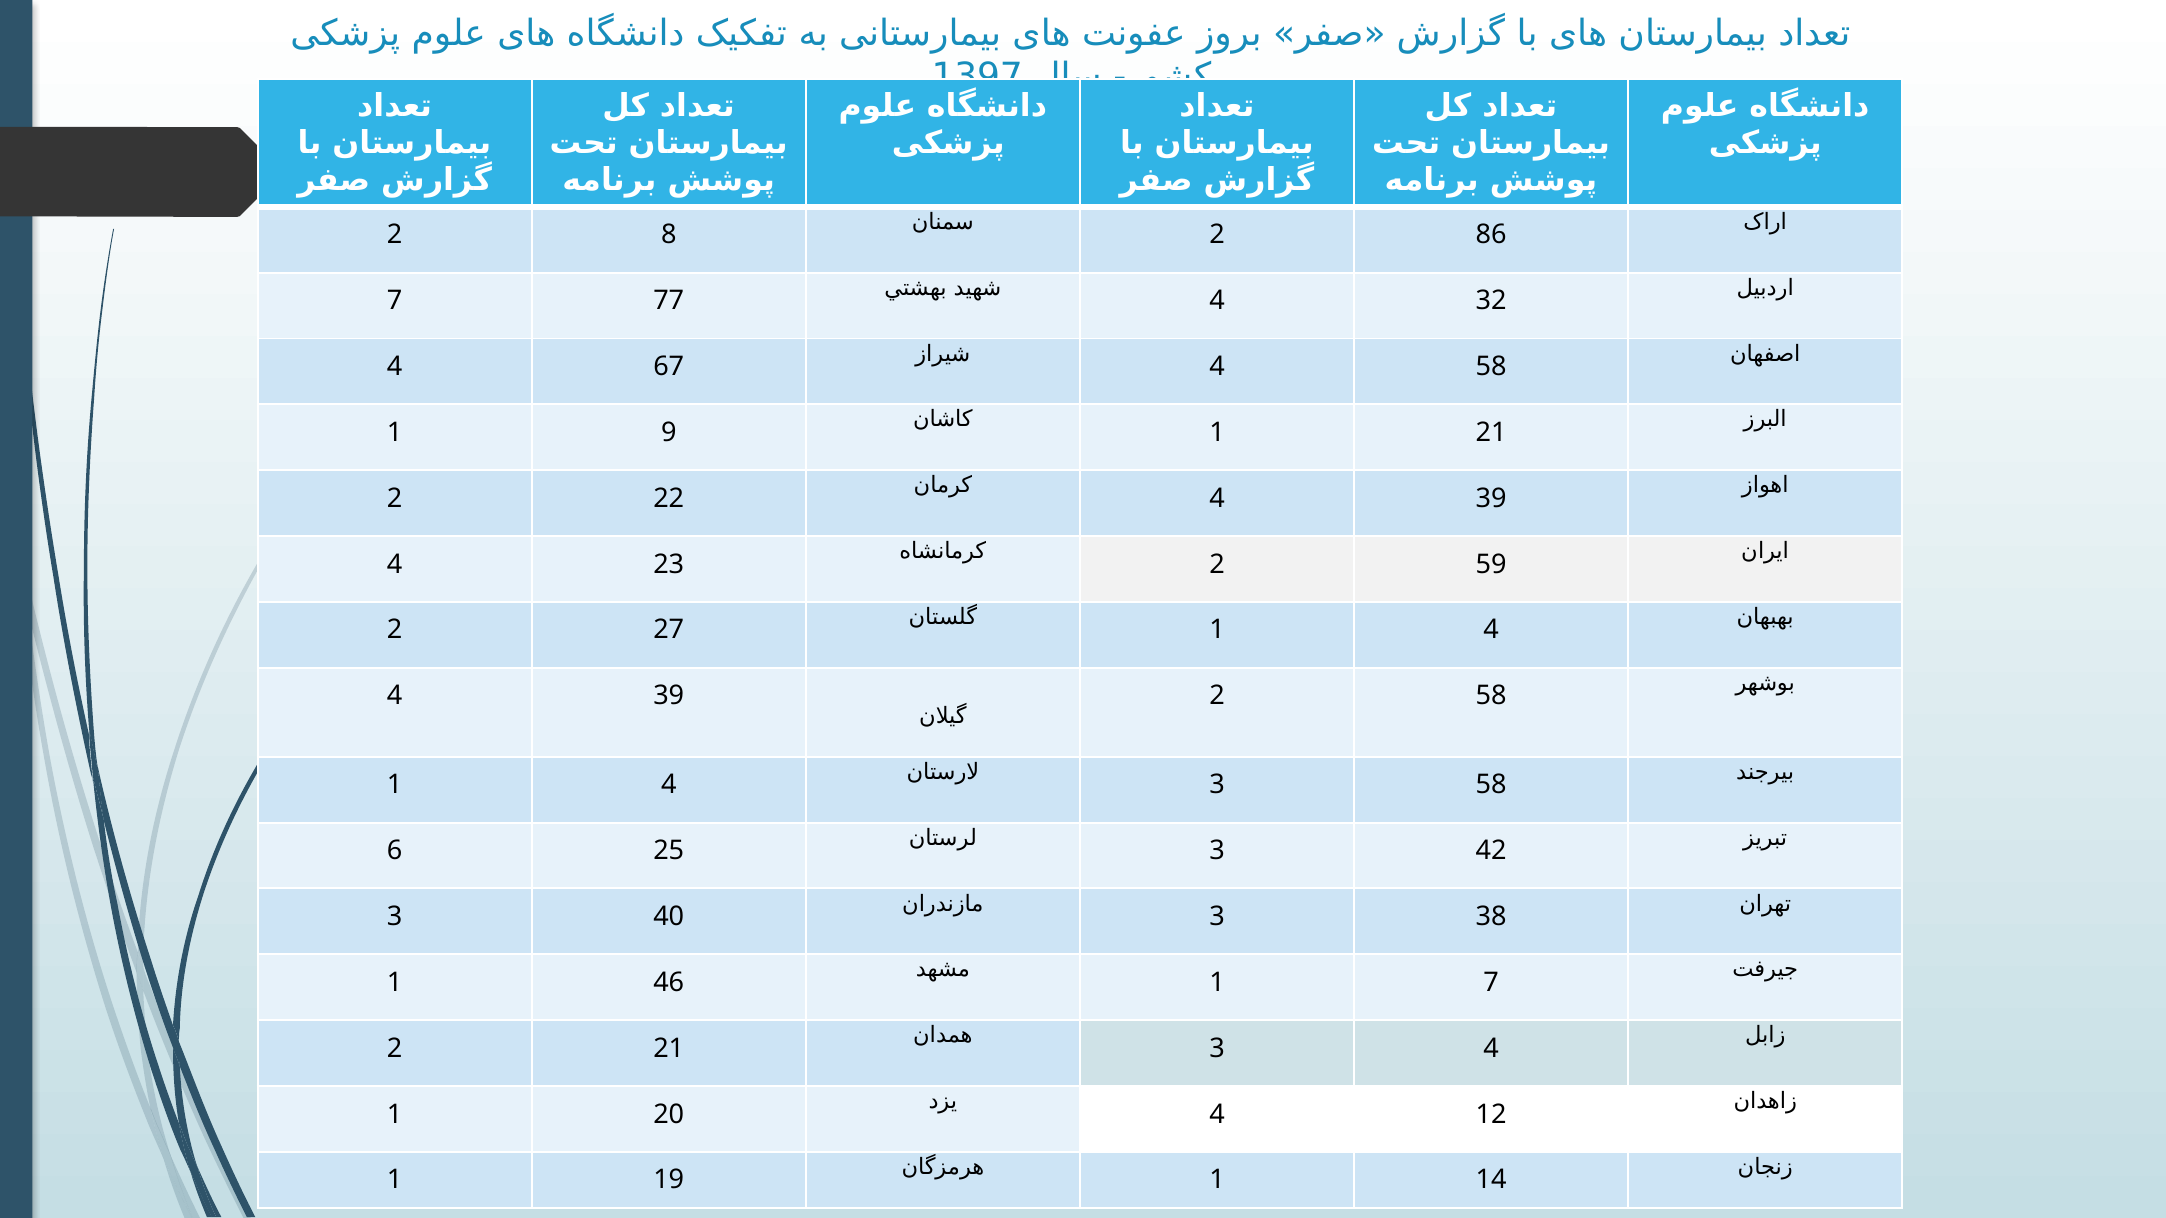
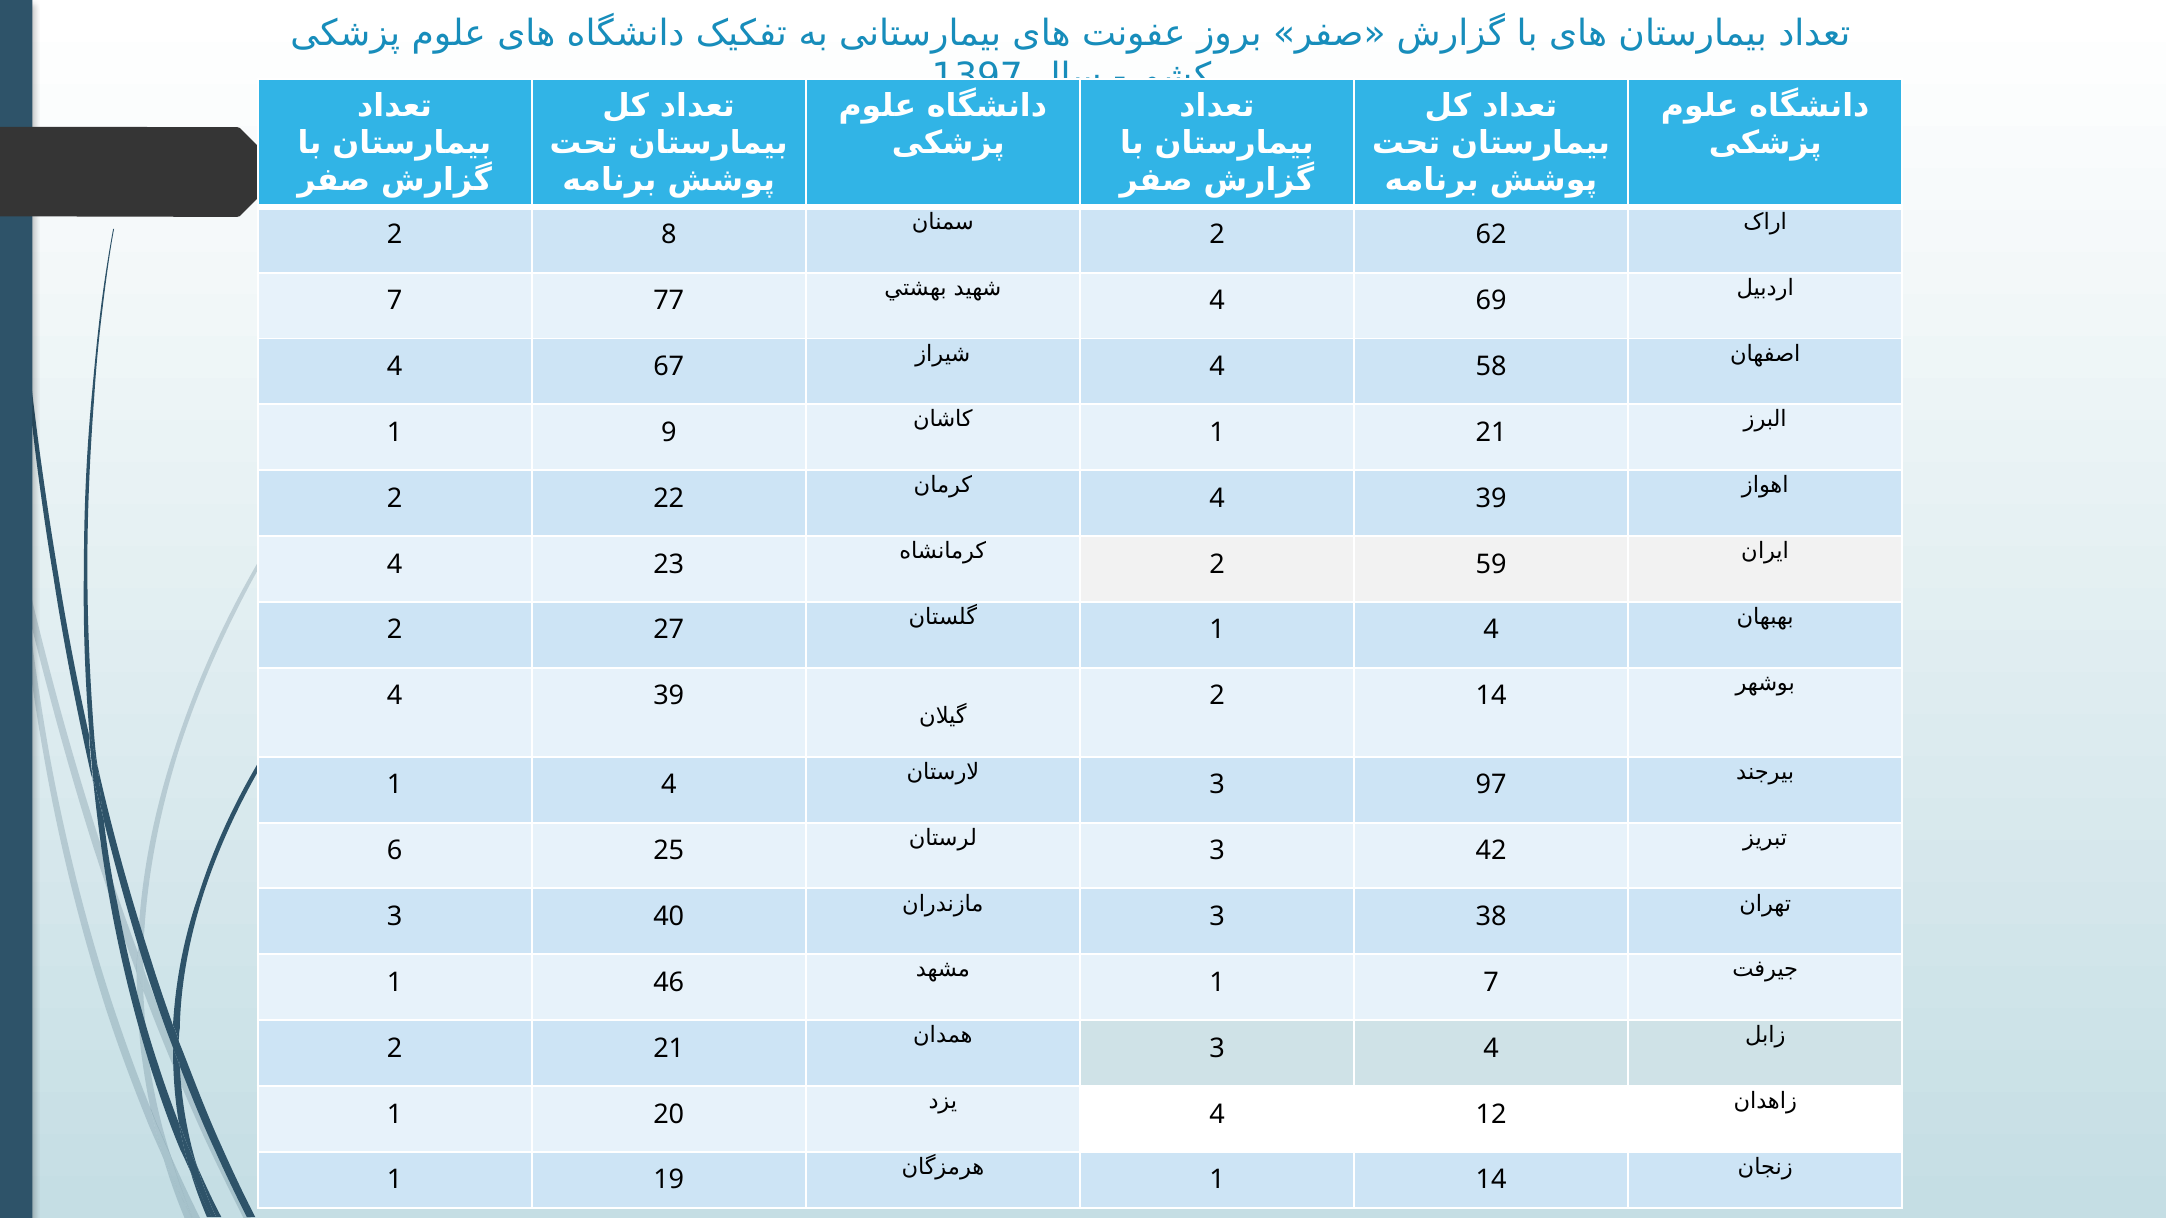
86: 86 -> 62
32: 32 -> 69
2 58: 58 -> 14
3 58: 58 -> 97
